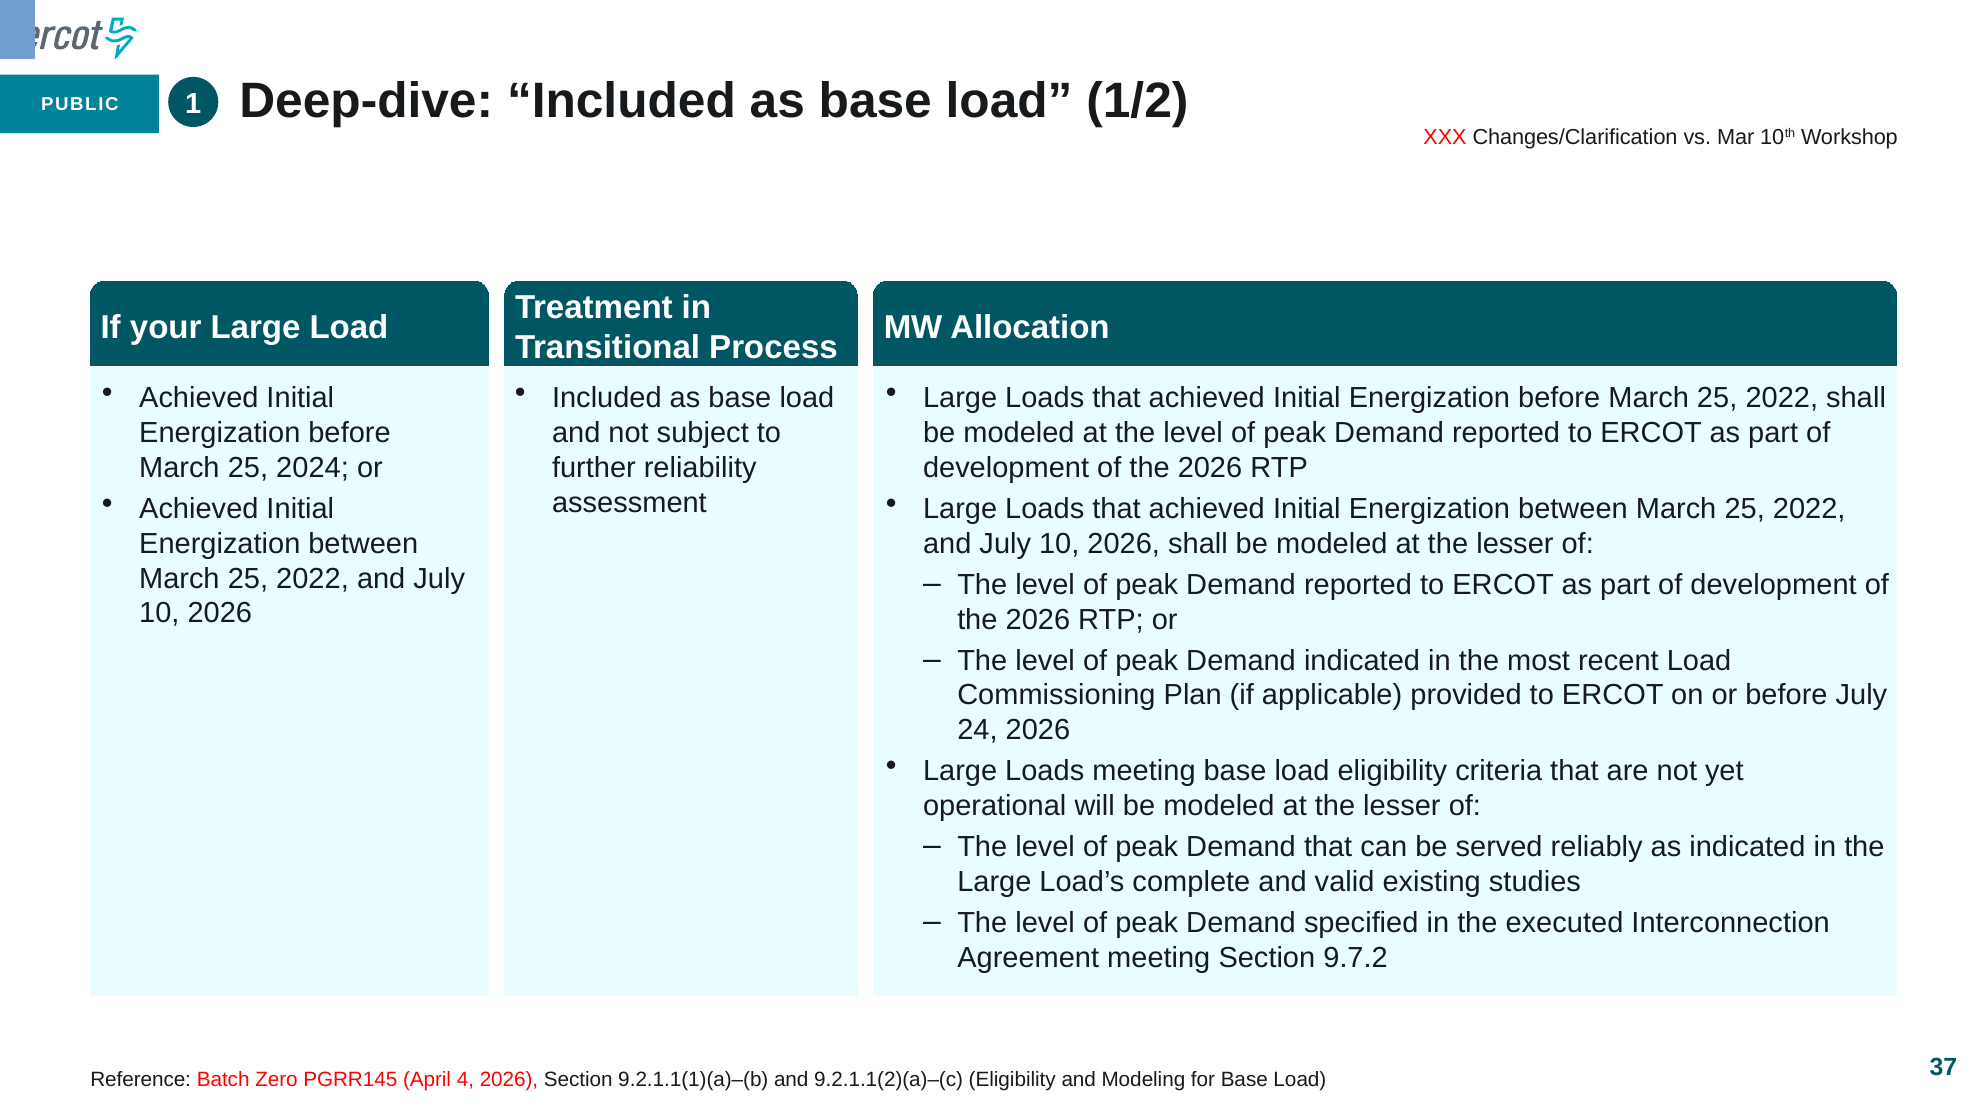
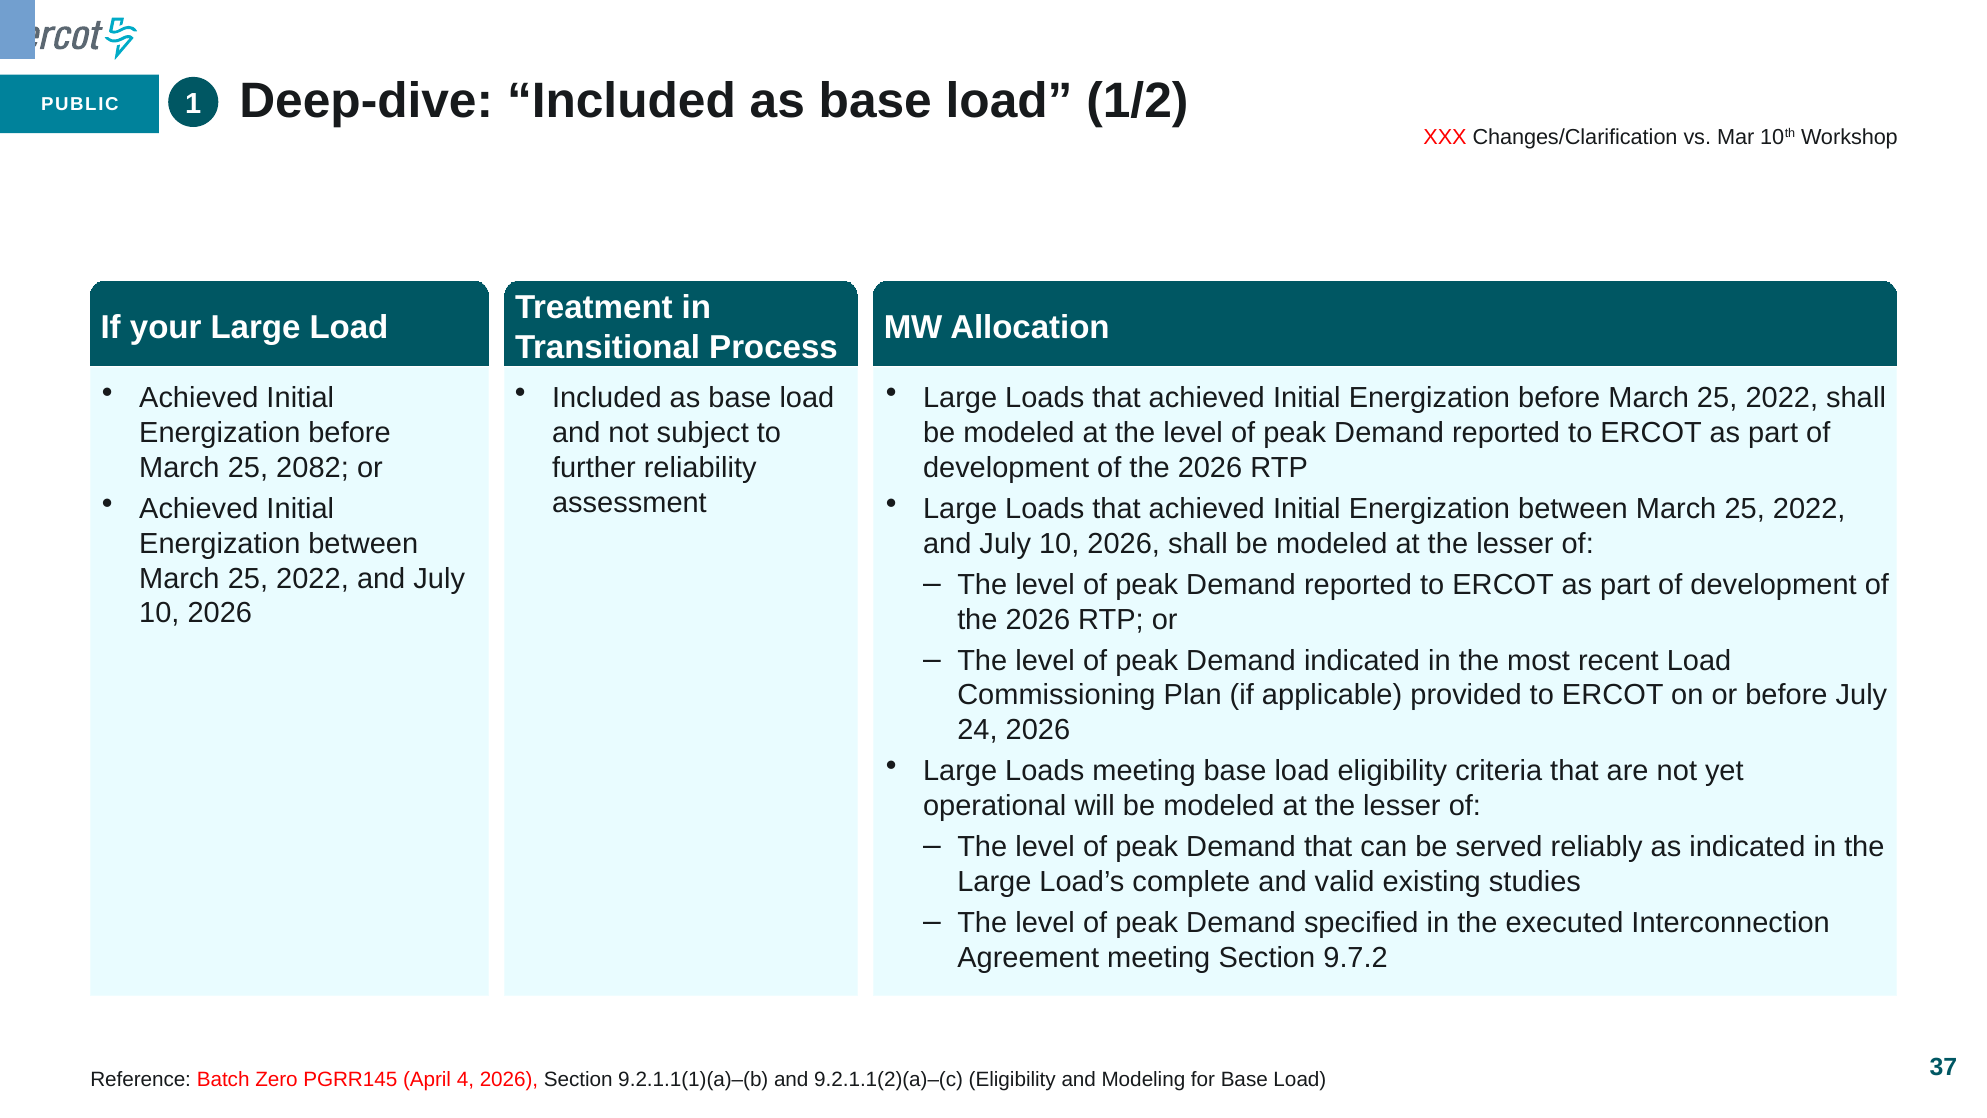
2024: 2024 -> 2082
